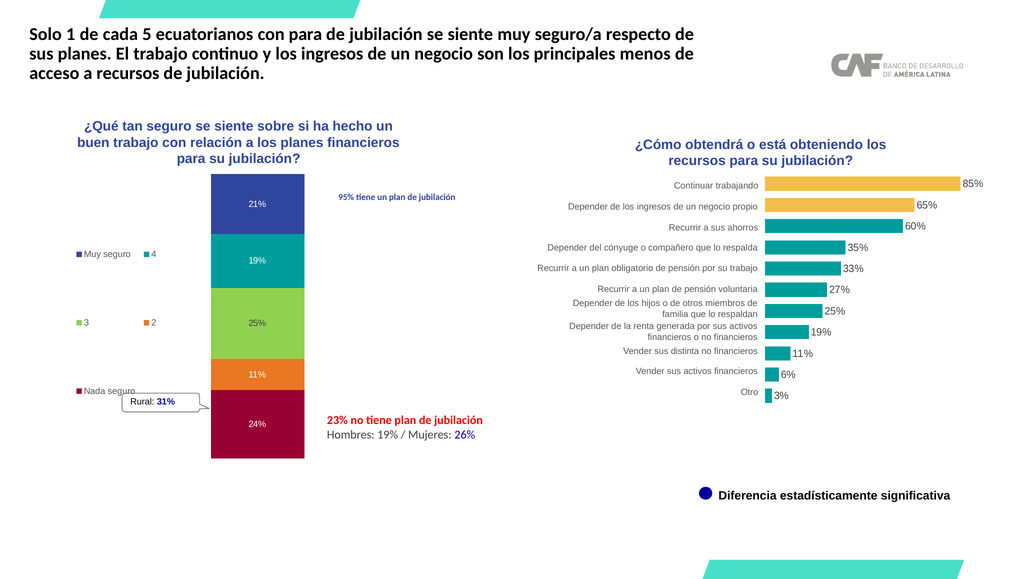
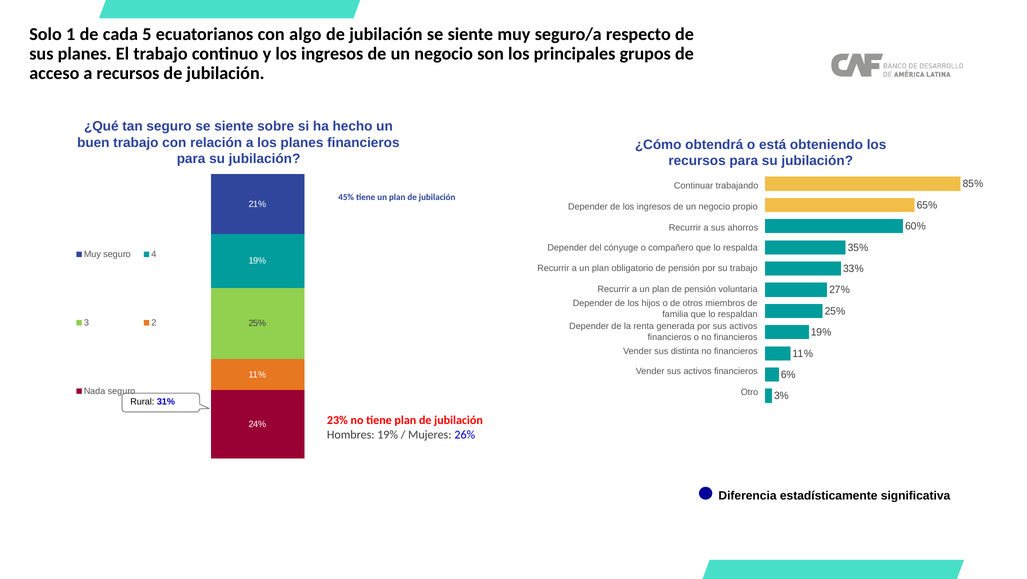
con para: para -> algo
menos: menos -> grupos
95%: 95% -> 45%
